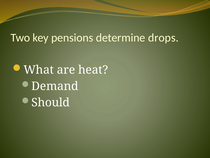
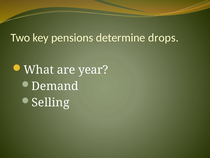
heat: heat -> year
Should: Should -> Selling
